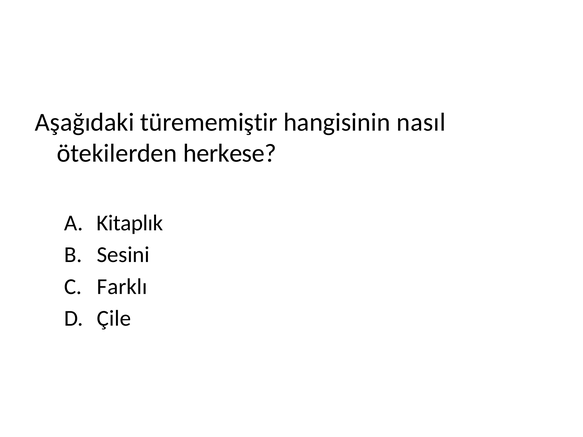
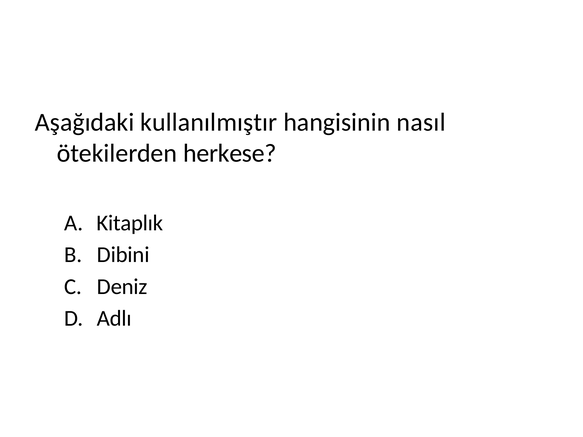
türememiştir: türememiştir -> kullanılmıştır
Sesini: Sesini -> Dibini
Farklı: Farklı -> Deniz
Çile: Çile -> Adlı
